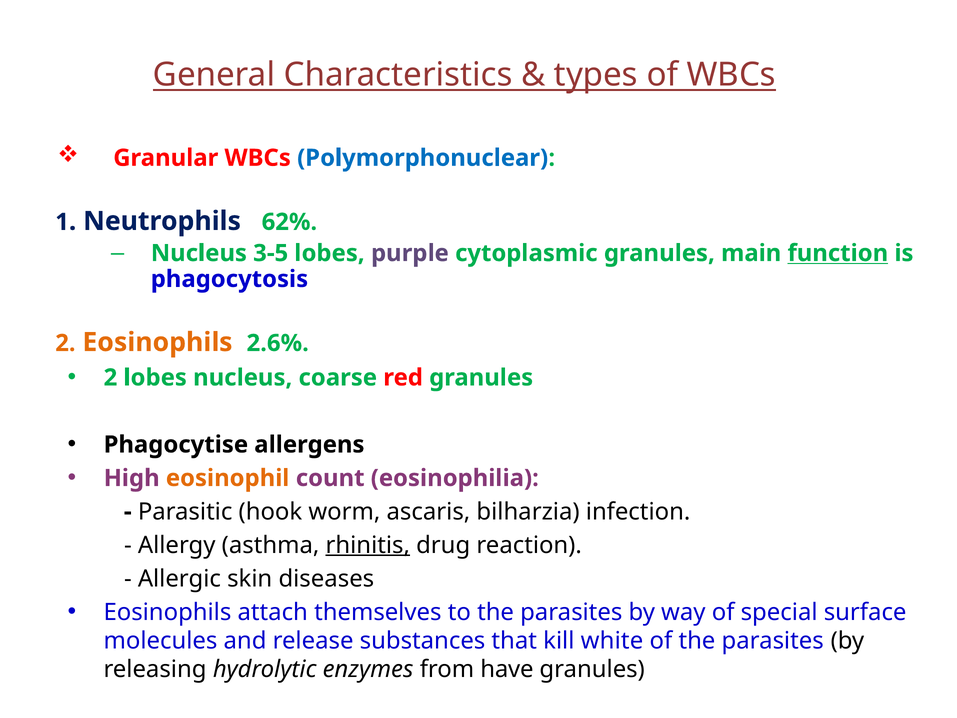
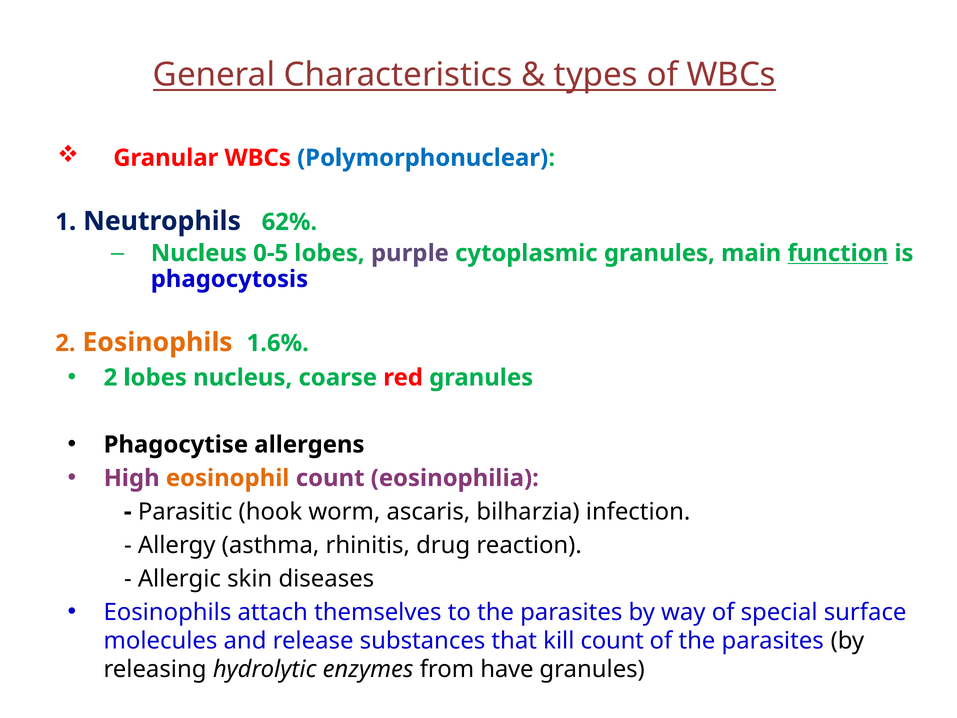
3-5: 3-5 -> 0-5
2.6%: 2.6% -> 1.6%
rhinitis underline: present -> none
kill white: white -> count
